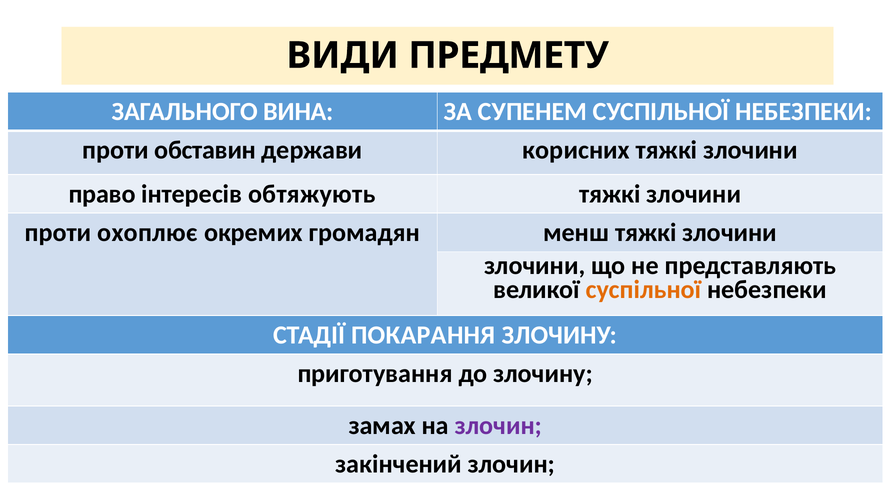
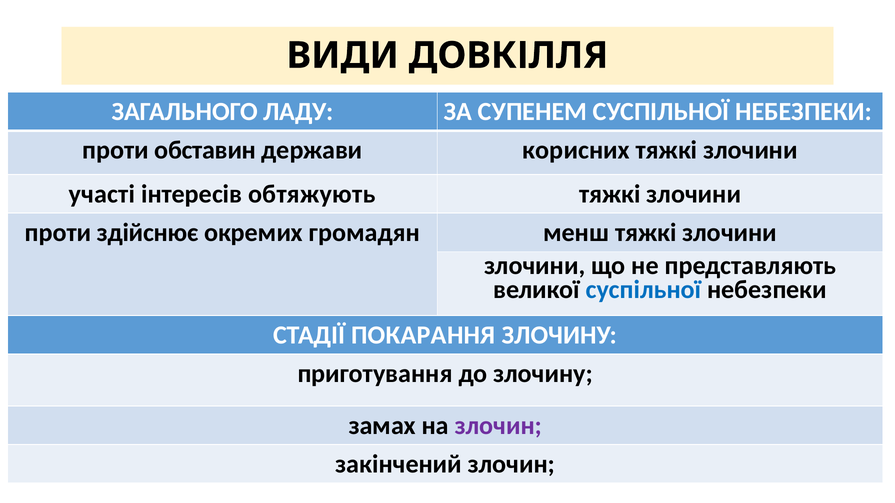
ПРЕДМЕТУ: ПРЕДМЕТУ -> ДОВКІЛЛЯ
ВИНА: ВИНА -> ЛАДУ
право: право -> участі
охоплює: охоплює -> здійснює
суспільної at (643, 290) colour: orange -> blue
